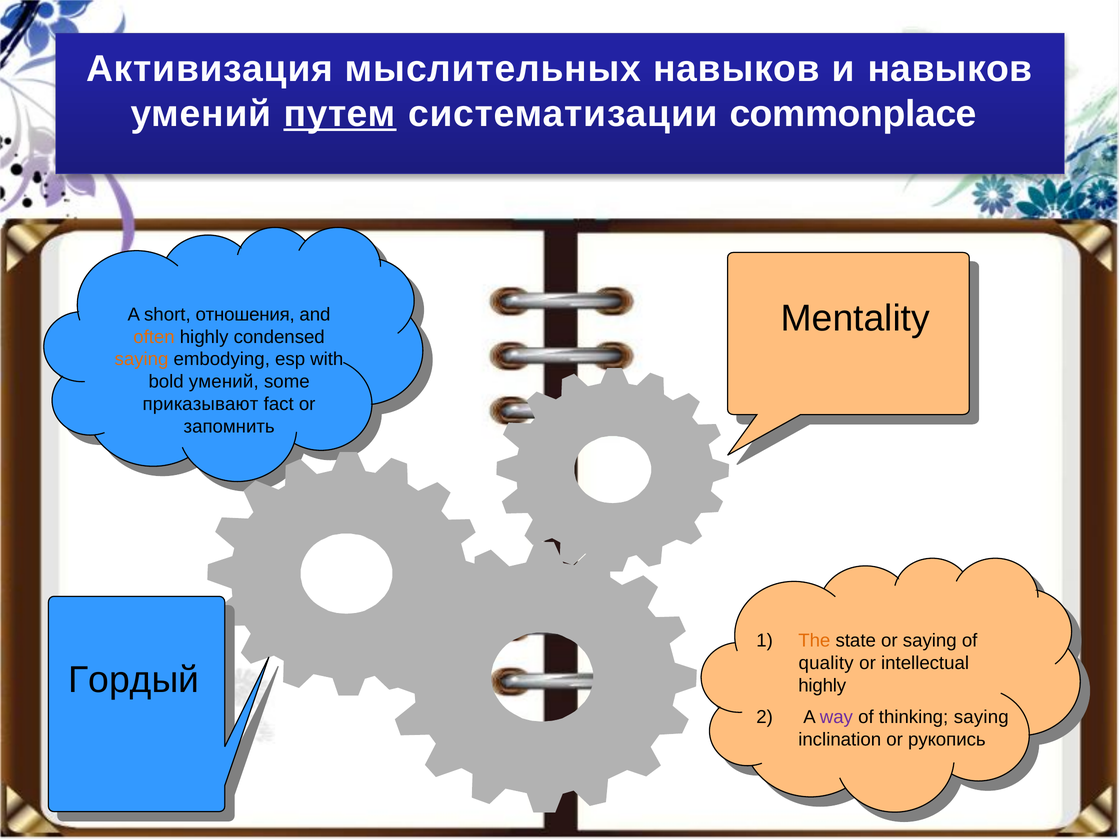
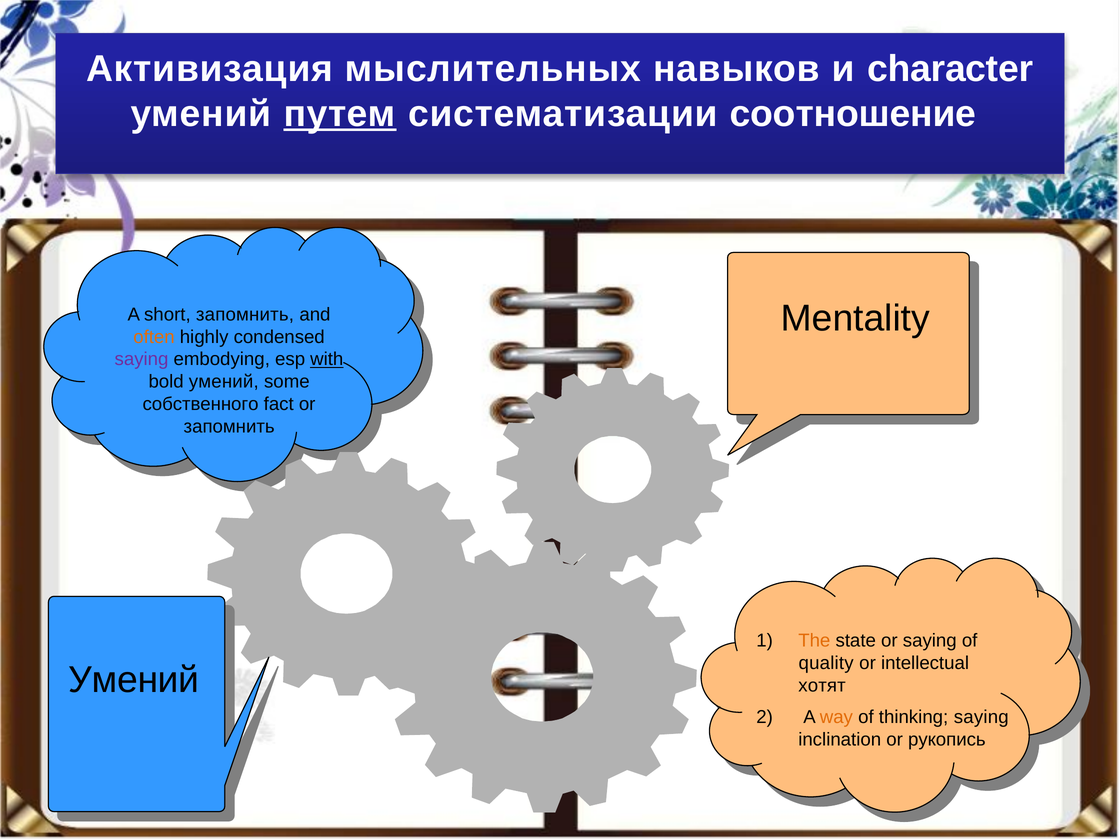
и навыков: навыков -> character
commonplace: commonplace -> соотношение
short отношения: отношения -> запомнить
saying at (141, 359) colour: orange -> purple
with underline: none -> present
приказывают: приказывают -> собственного
Гордый at (134, 680): Гордый -> Умений
highly at (822, 686): highly -> хотят
way colour: purple -> orange
